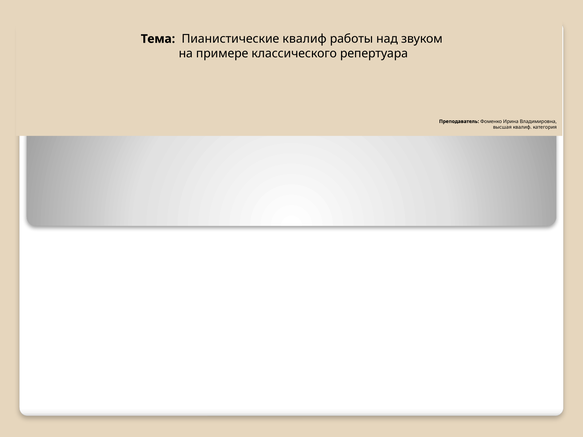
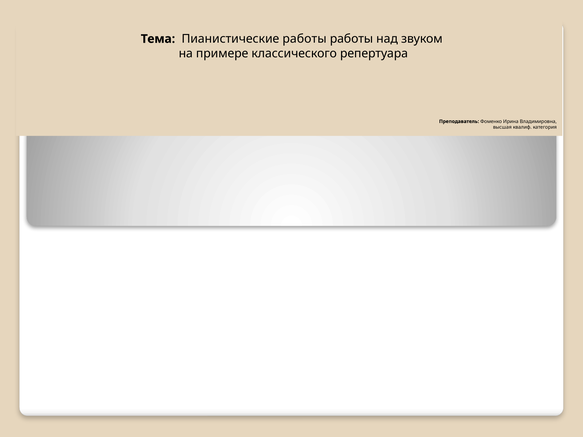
Пианистические квалиф: квалиф -> работы
